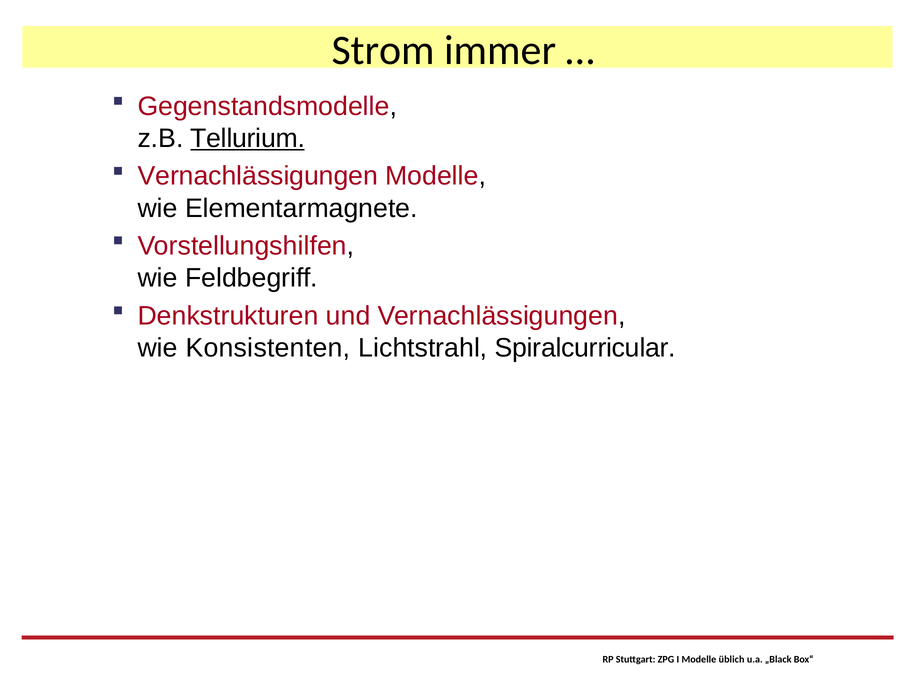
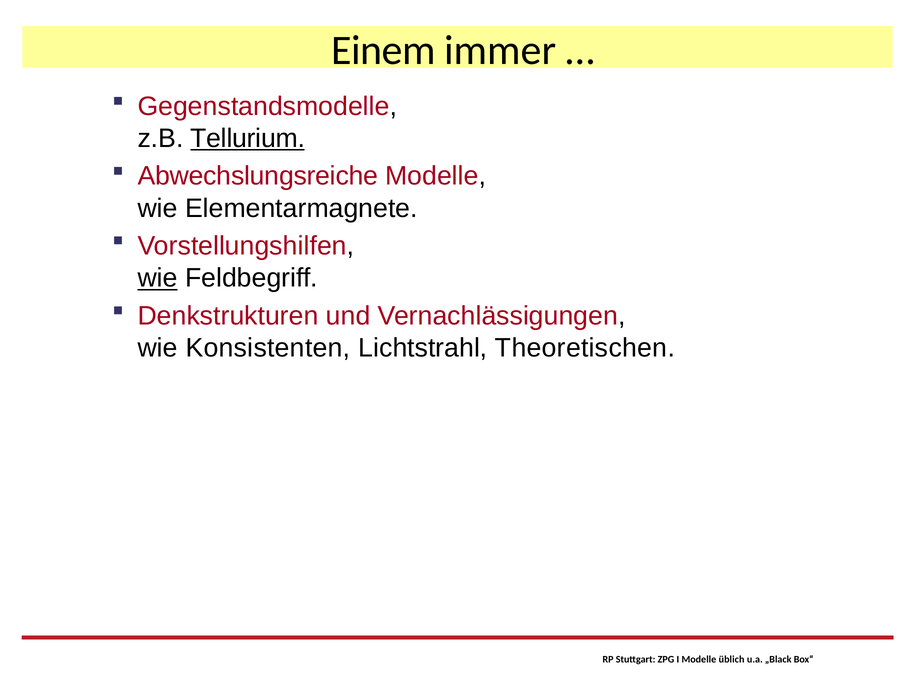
Strom: Strom -> Einem
Vernachlässigungen at (258, 176): Vernachlässigungen -> Abwechslungsreiche
wie at (158, 278) underline: none -> present
Spiralcurricular: Spiralcurricular -> Theoretischen
